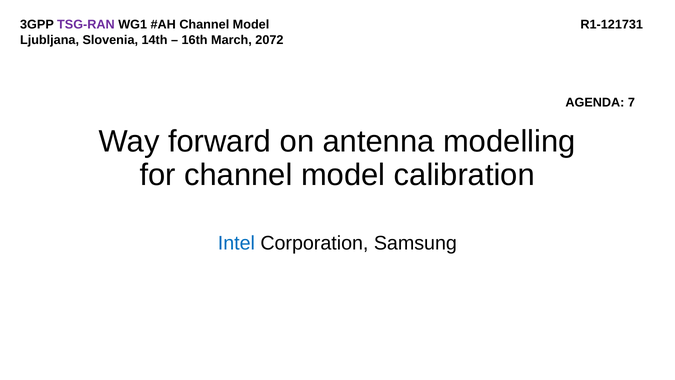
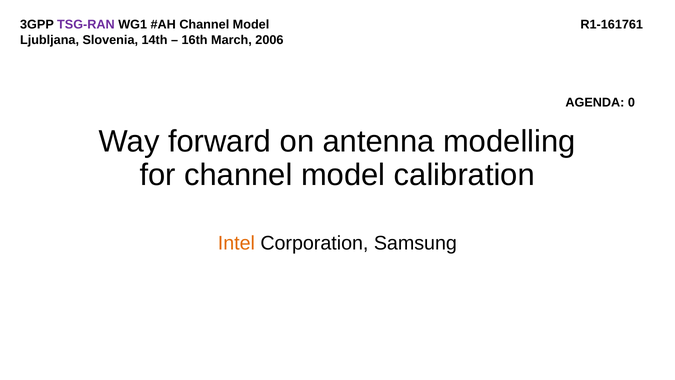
R1-121731: R1-121731 -> R1-161761
2072: 2072 -> 2006
7: 7 -> 0
Intel colour: blue -> orange
